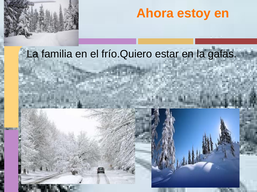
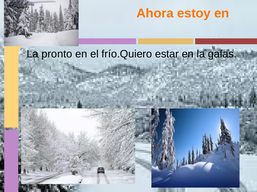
familia: familia -> pronto
